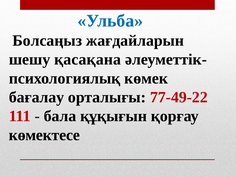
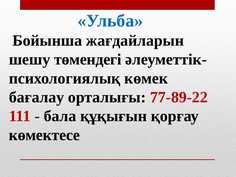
Болсаңыз: Болсаңыз -> Бойынша
қасақана: қасақана -> төмендегі
77-49-22: 77-49-22 -> 77-89-22
